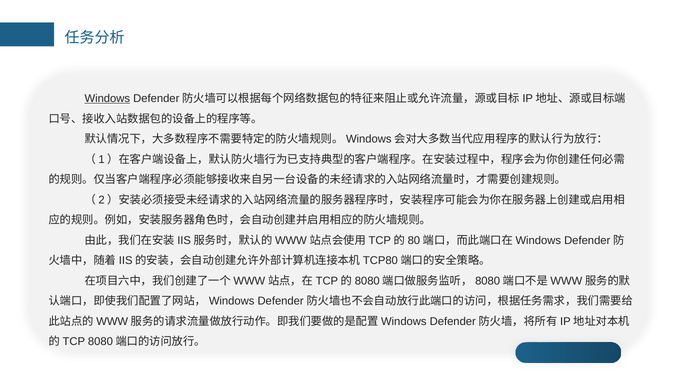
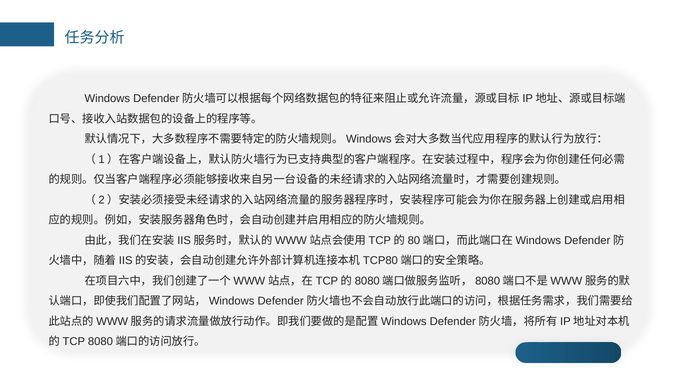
Windows underline: present -> none
